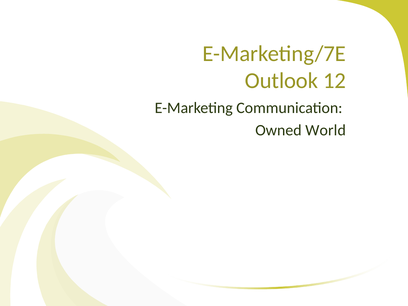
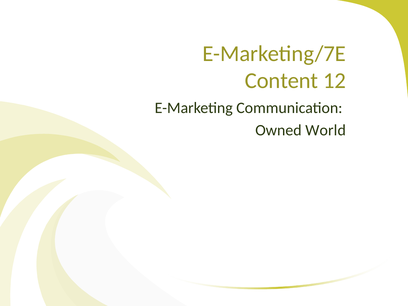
Outlook: Outlook -> Content
